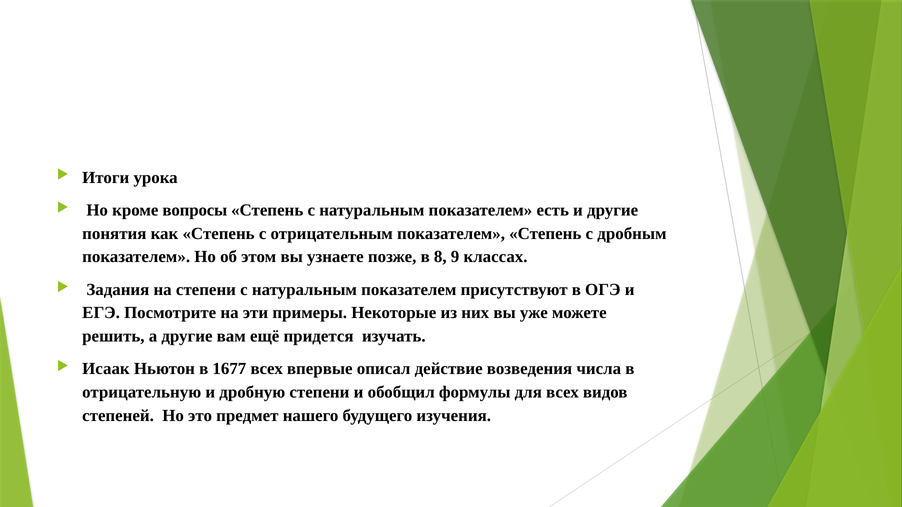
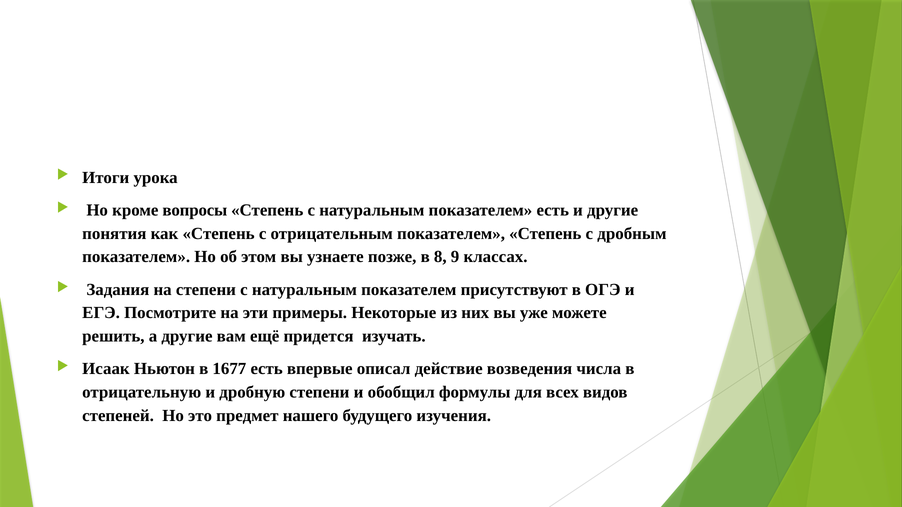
1677 всех: всех -> есть
